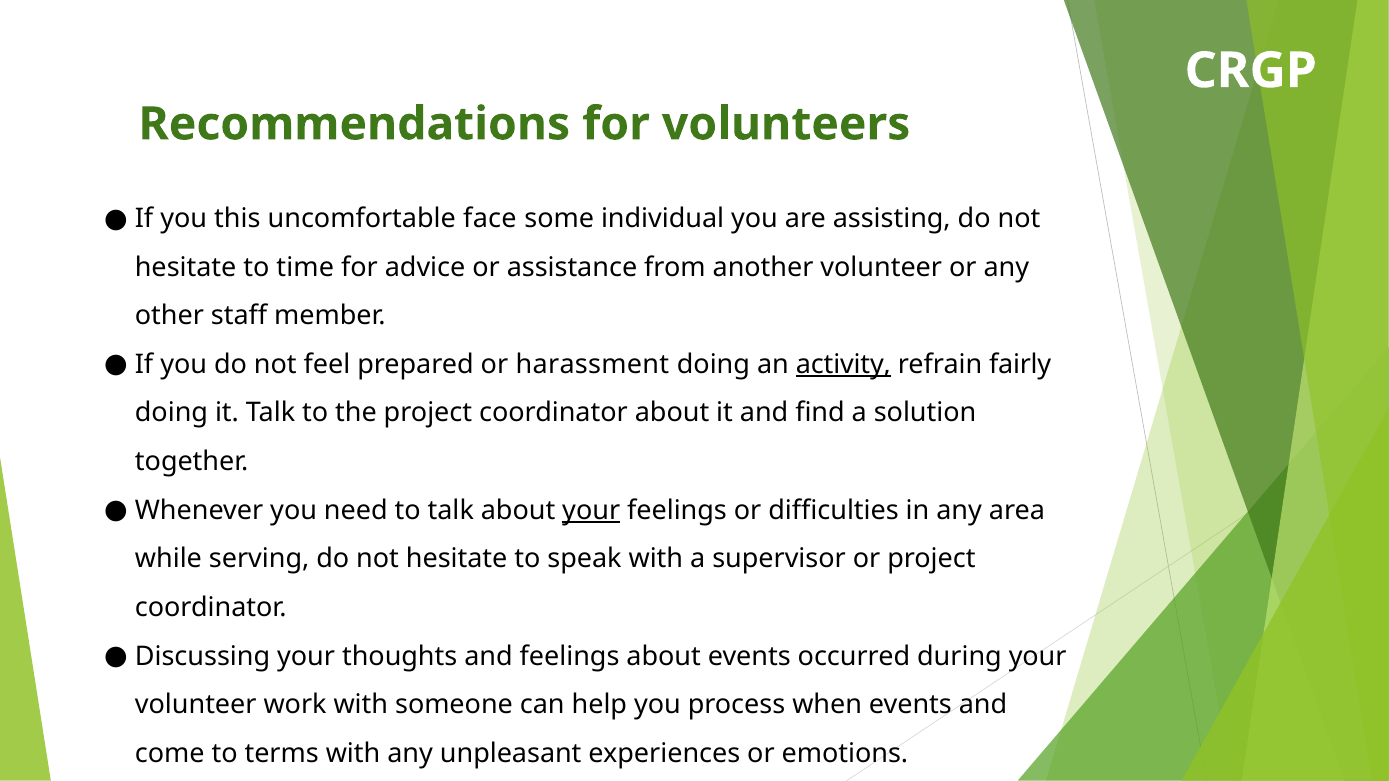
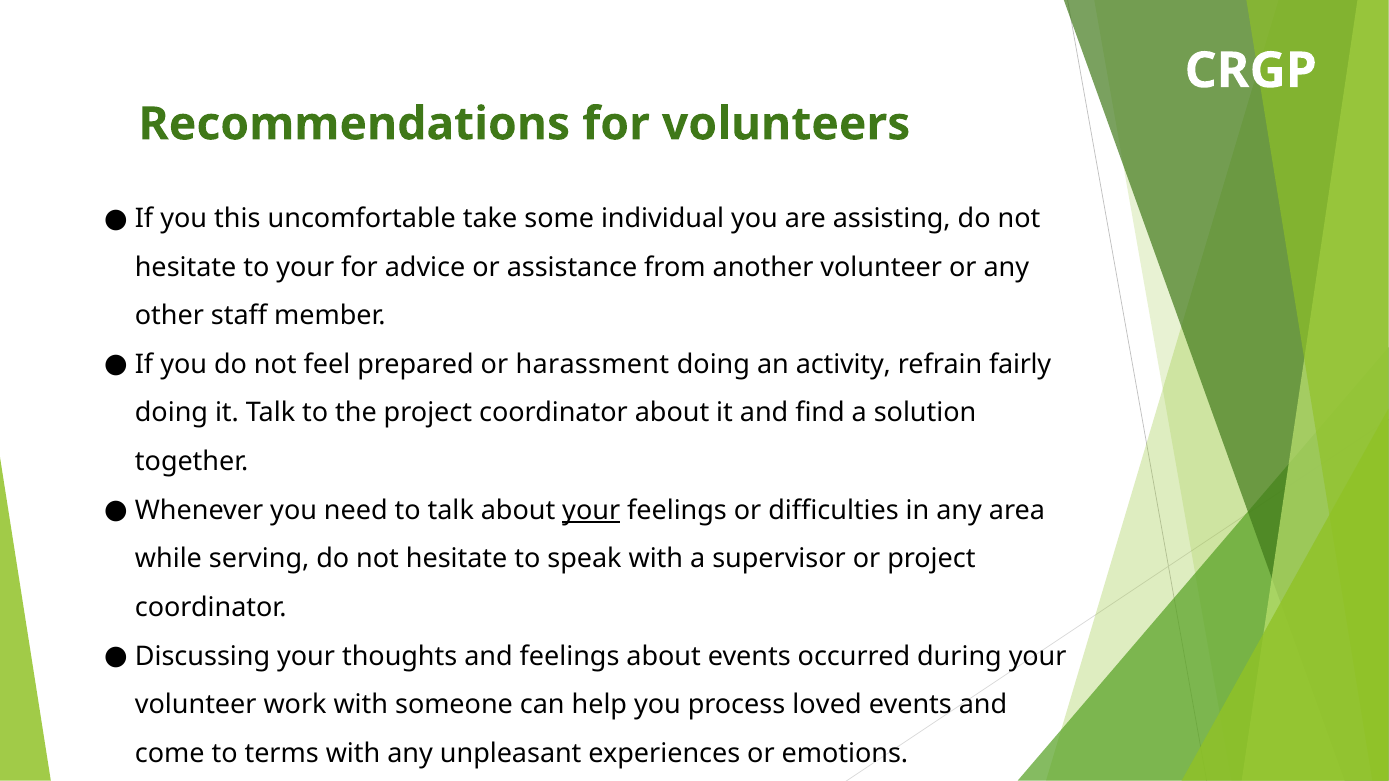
face: face -> take
to time: time -> your
activity underline: present -> none
when: when -> loved
